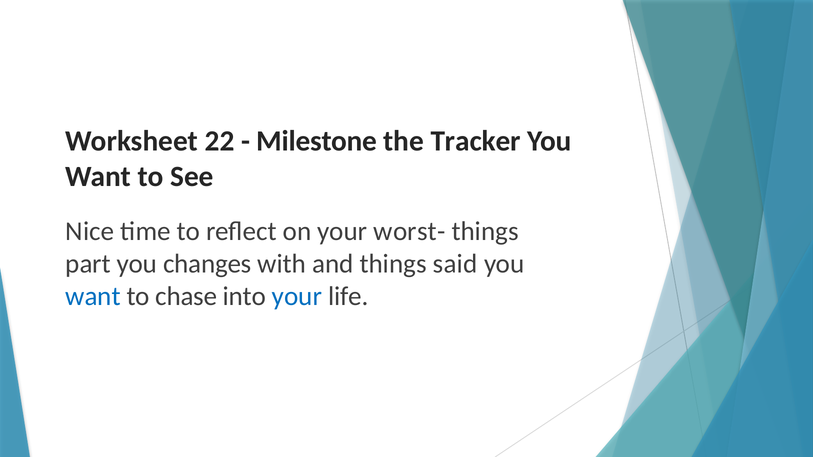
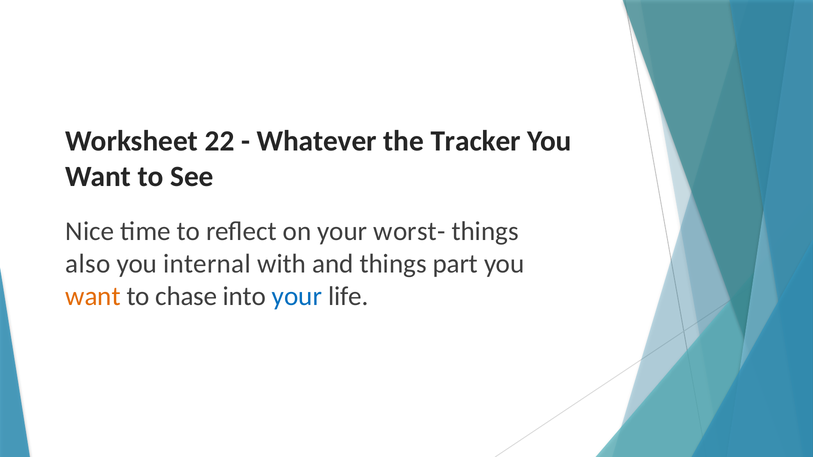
Milestone: Milestone -> Whatever
part: part -> also
changes: changes -> internal
said: said -> part
want at (93, 297) colour: blue -> orange
